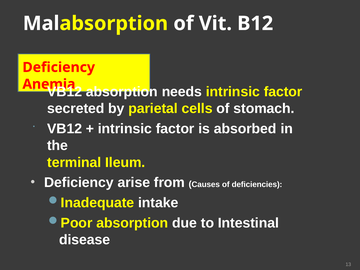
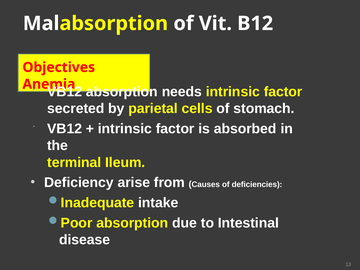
Deficiency at (59, 67): Deficiency -> Objectives
